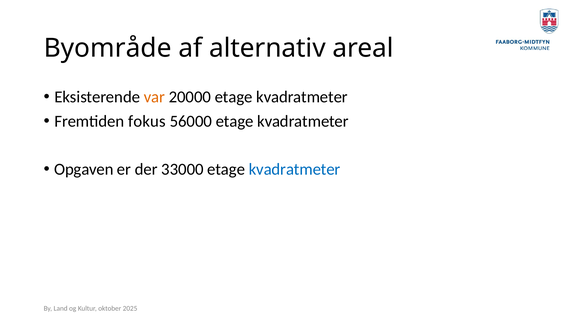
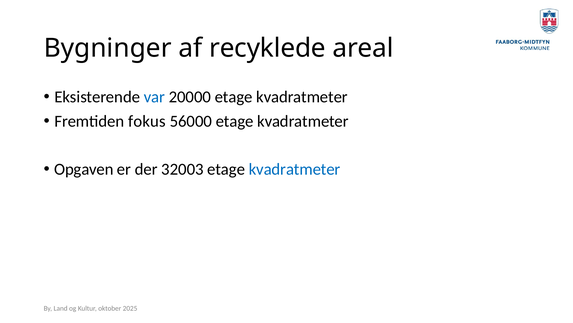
Byområde: Byområde -> Bygninger
alternativ: alternativ -> recyklede
var colour: orange -> blue
33000: 33000 -> 32003
